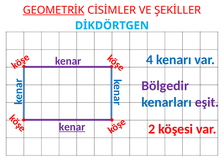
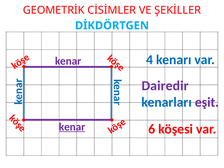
GEOMETRİK underline: present -> none
Bölgedir: Bölgedir -> Dairedir
2: 2 -> 6
